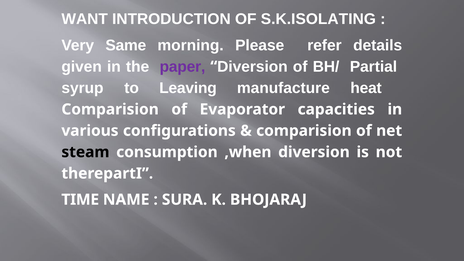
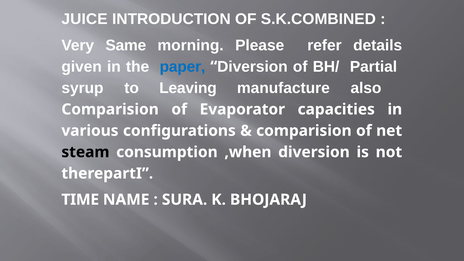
WANT: WANT -> JUICE
S.K.ISOLATING: S.K.ISOLATING -> S.K.COMBINED
paper colour: purple -> blue
heat: heat -> also
